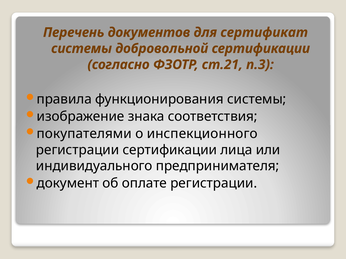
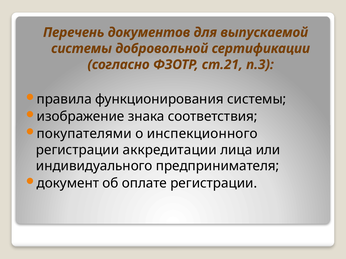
сертификат: сертификат -> выпускаемой
регистрации сертификации: сертификации -> аккредитации
